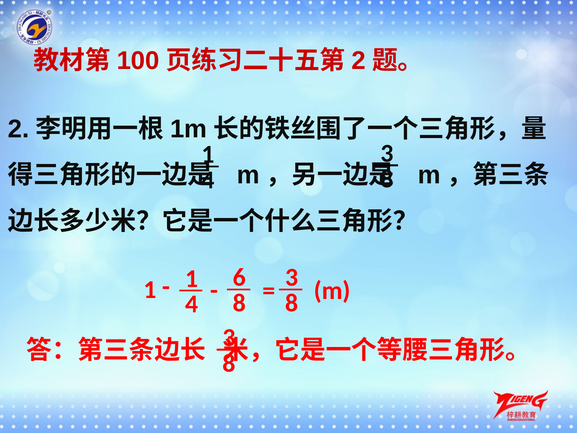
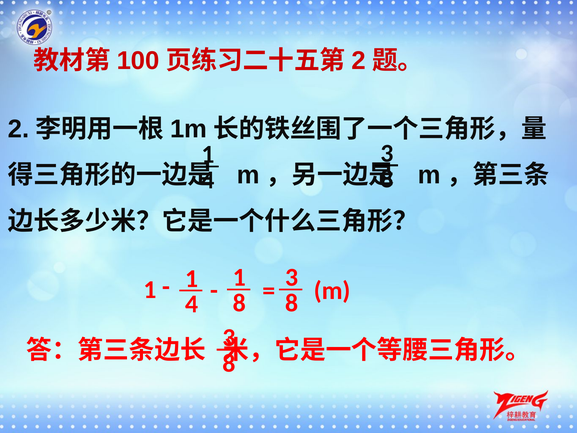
6 at (239, 277): 6 -> 1
